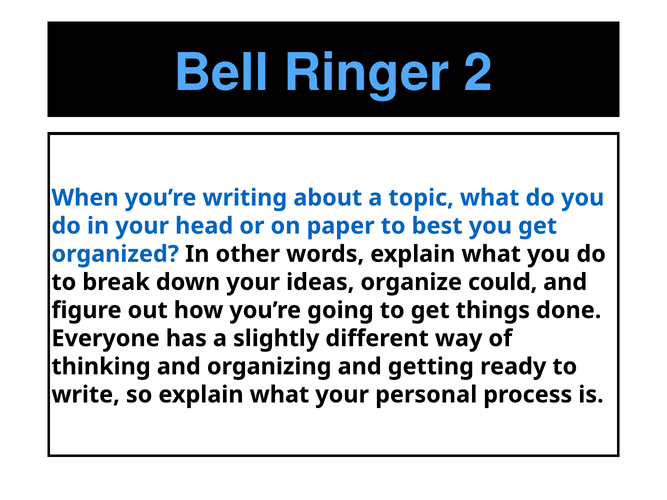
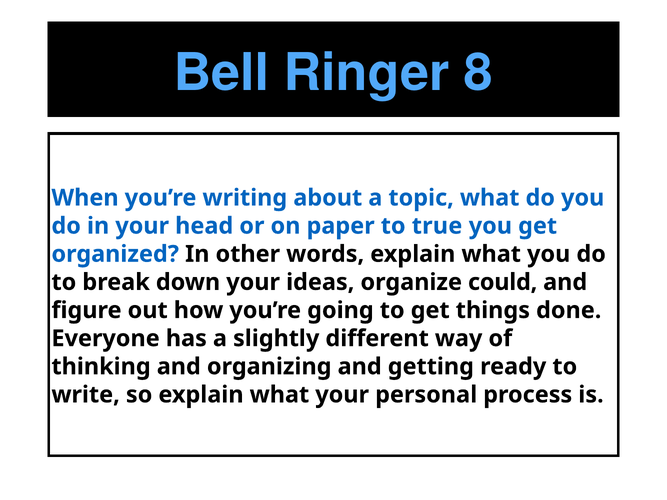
2: 2 -> 8
best: best -> true
